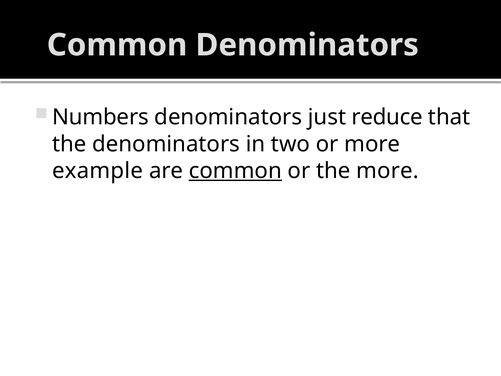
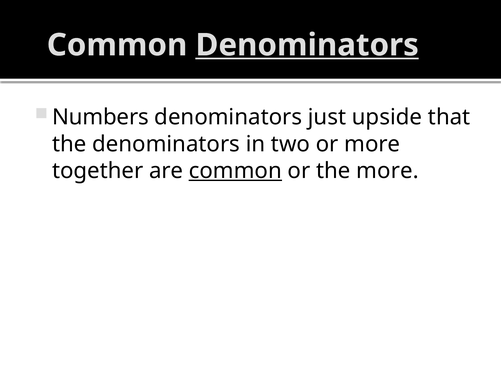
Denominators at (307, 45) underline: none -> present
reduce: reduce -> upside
example: example -> together
